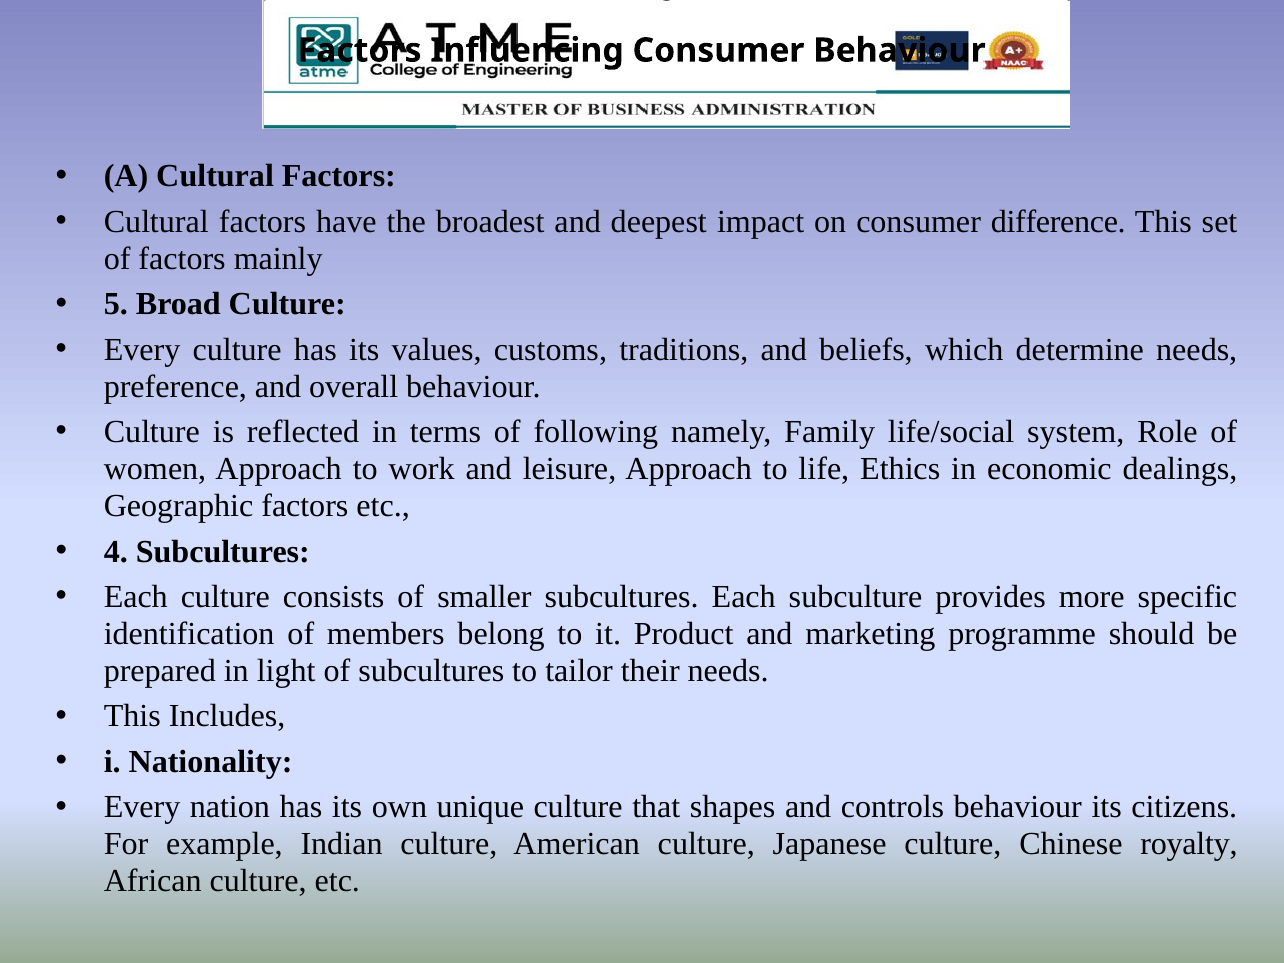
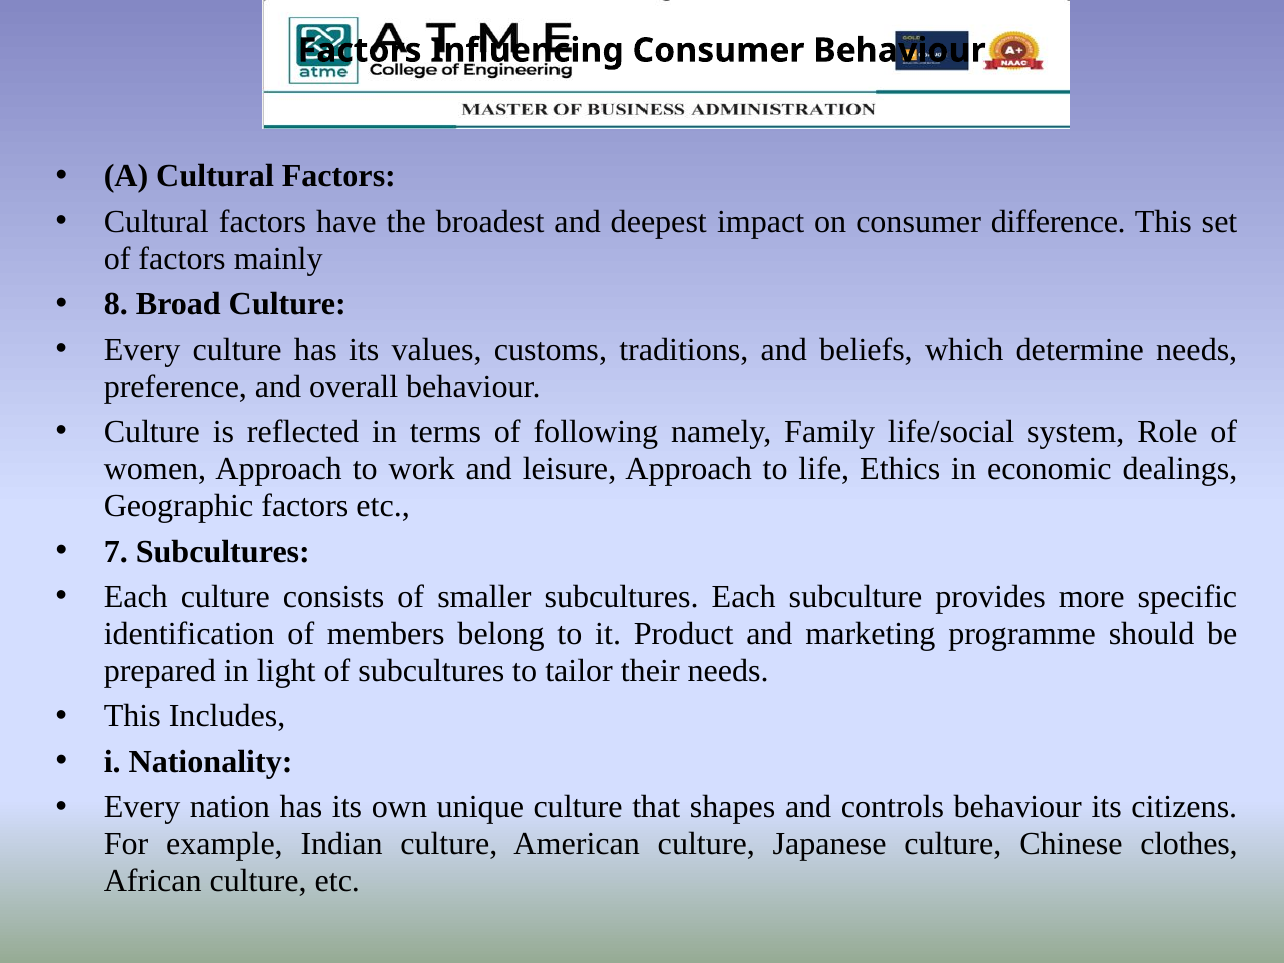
5: 5 -> 8
4: 4 -> 7
royalty: royalty -> clothes
